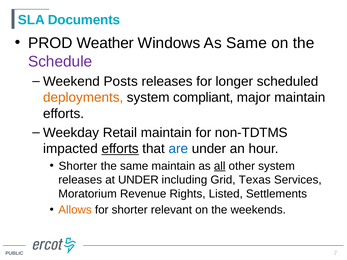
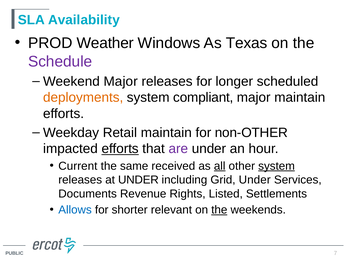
Documents: Documents -> Availability
As Same: Same -> Texas
Weekend Posts: Posts -> Major
non-TDTMS: non-TDTMS -> non-OTHER
are colour: blue -> purple
Shorter at (78, 166): Shorter -> Current
same maintain: maintain -> received
system at (277, 166) underline: none -> present
Grid Texas: Texas -> Under
Moratorium: Moratorium -> Documents
Allows colour: orange -> blue
the at (219, 210) underline: none -> present
